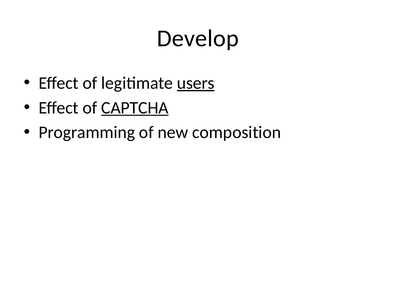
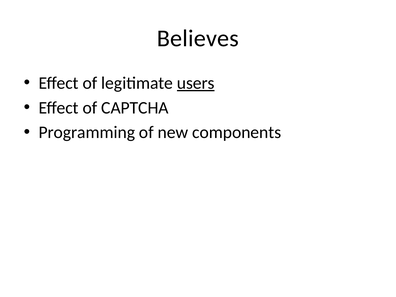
Develop: Develop -> Believes
CAPTCHA underline: present -> none
composition: composition -> components
